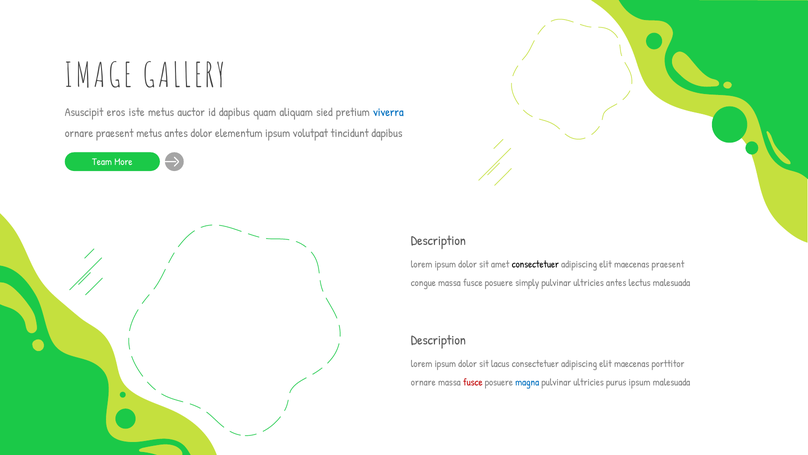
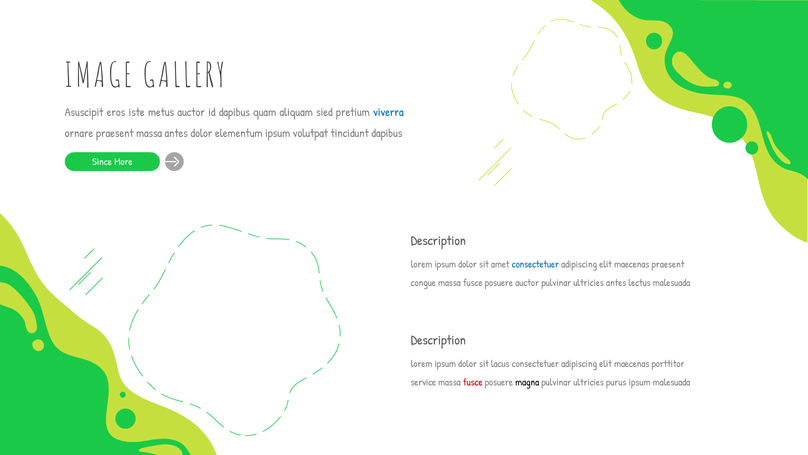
praesent metus: metus -> massa
Team: Team -> Since
consectetuer at (535, 264) colour: black -> blue
posuere simply: simply -> auctor
ornare at (423, 382): ornare -> service
magna colour: blue -> black
